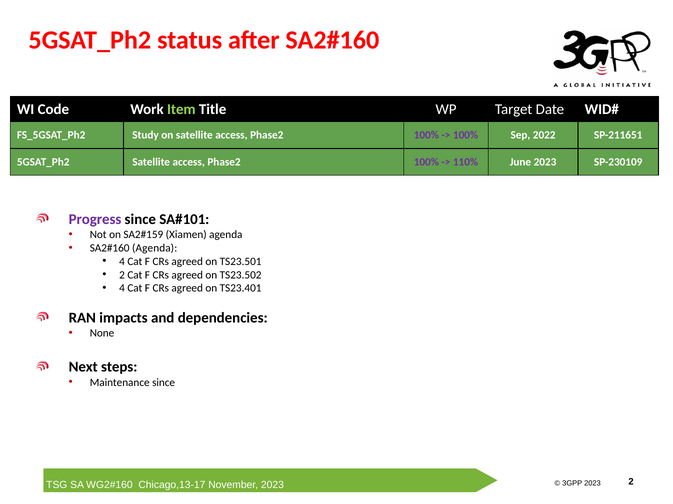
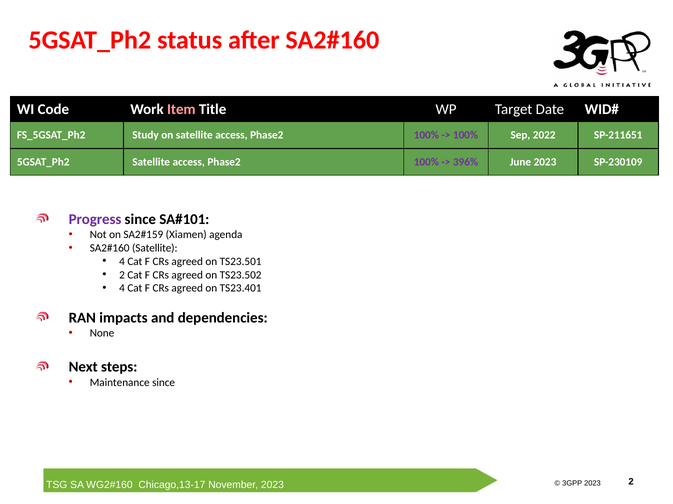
Item colour: light green -> pink
110%: 110% -> 396%
Agenda at (155, 248): Agenda -> Satellite
